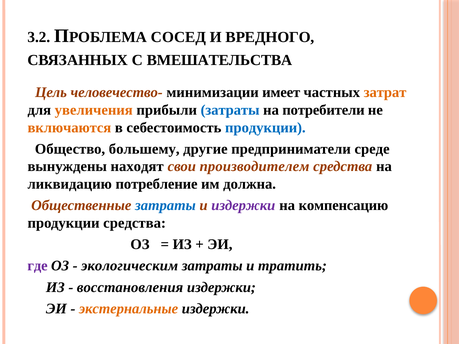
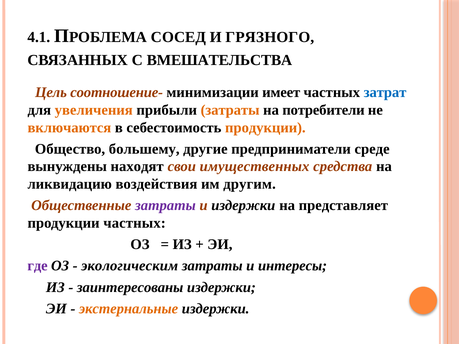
3.2: 3.2 -> 4.1
ВРЕДНОГО: ВРЕДНОГО -> ГРЯЗНОГО
человечество-: человечество- -> соотношение-
затрат colour: orange -> blue
затраты at (230, 110) colour: blue -> orange
продукции at (265, 128) colour: blue -> orange
производителем: производителем -> имущественных
потребление: потребление -> воздействия
должна: должна -> другим
затраты at (165, 206) colour: blue -> purple
издержки at (243, 206) colour: purple -> black
компенсацию: компенсацию -> представляет
продукции средства: средства -> частных
тратить: тратить -> интересы
восстановления: восстановления -> заинтересованы
